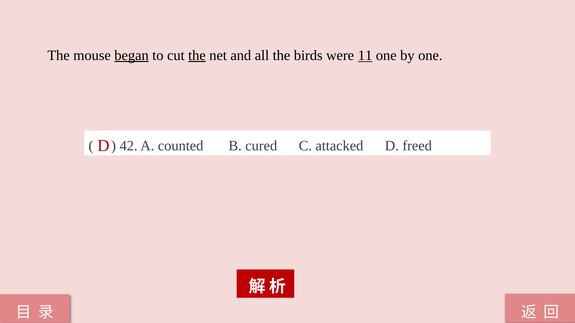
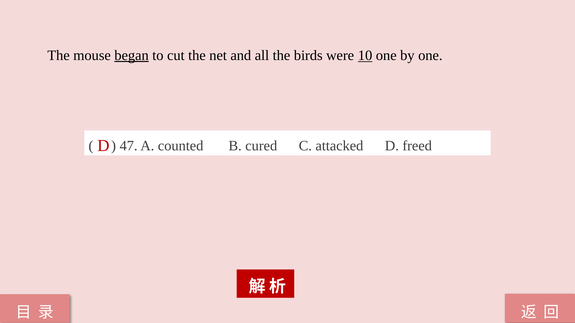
the at (197, 55) underline: present -> none
11: 11 -> 10
42: 42 -> 47
